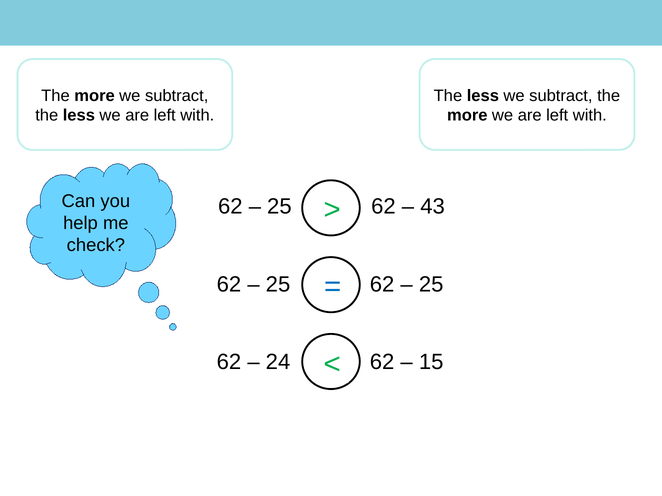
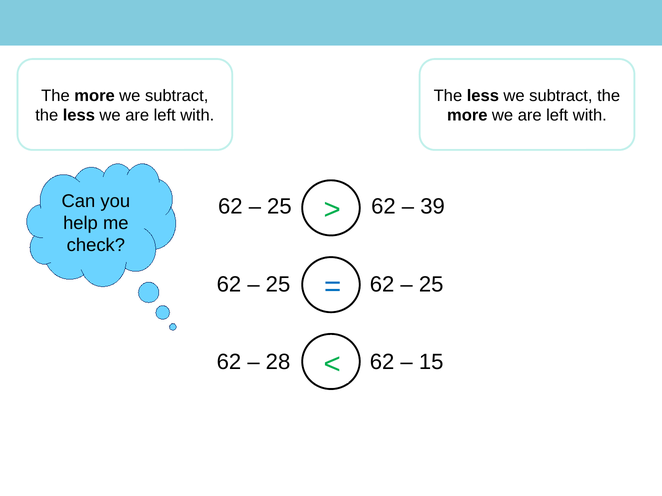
43: 43 -> 39
24: 24 -> 28
